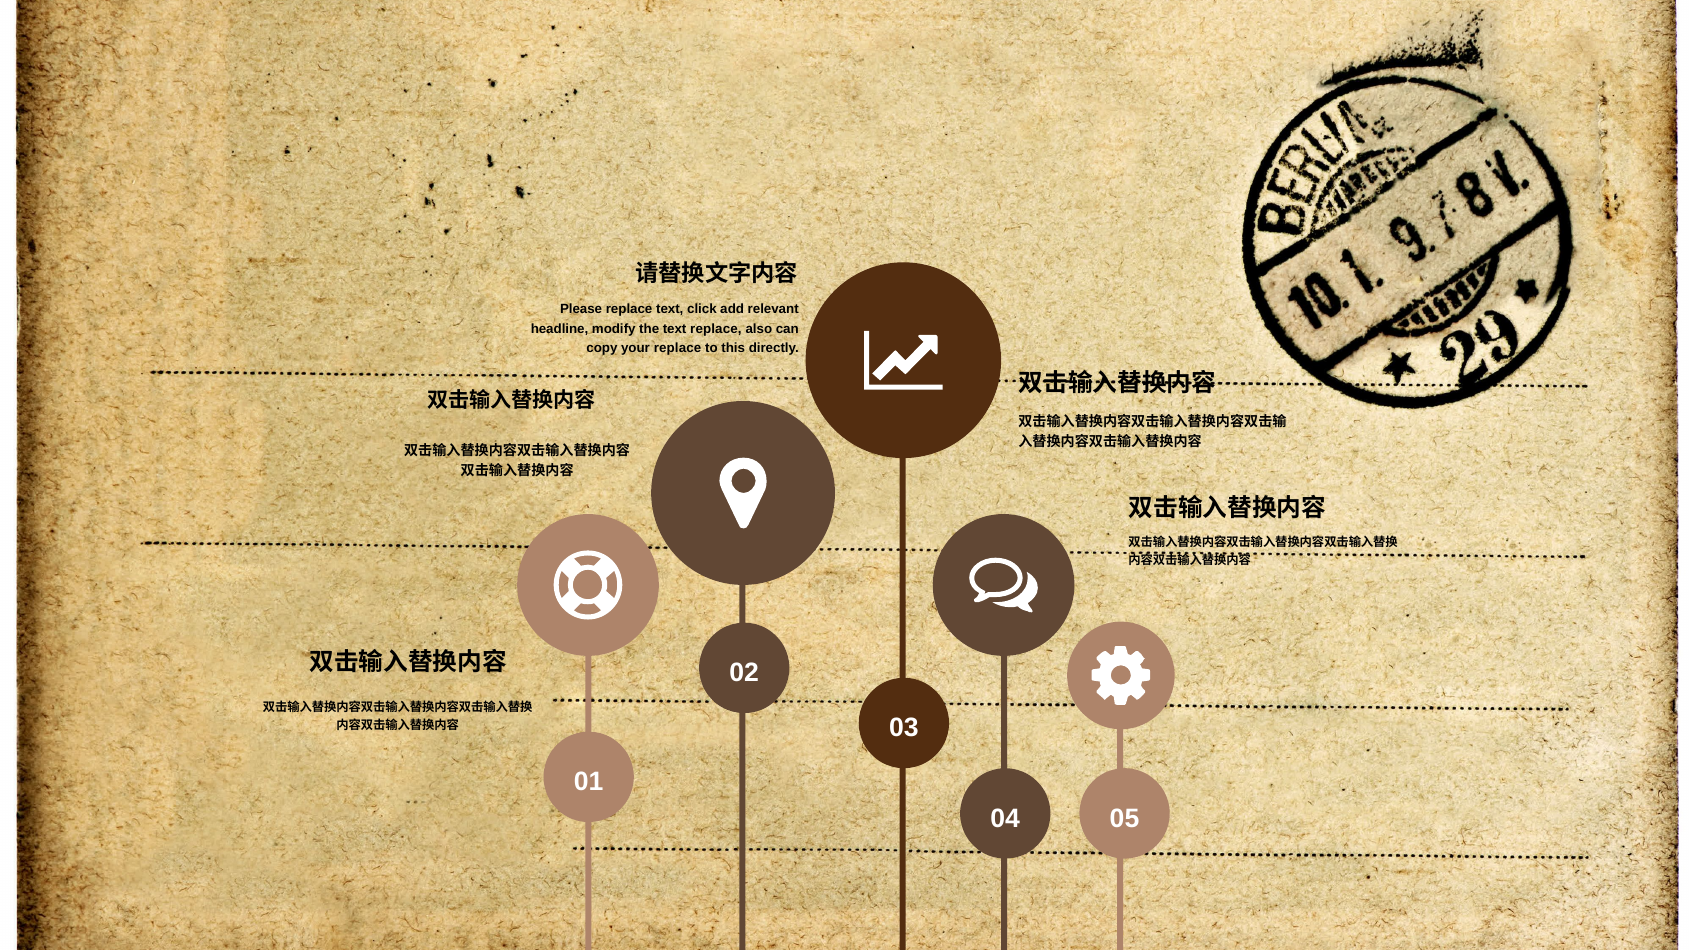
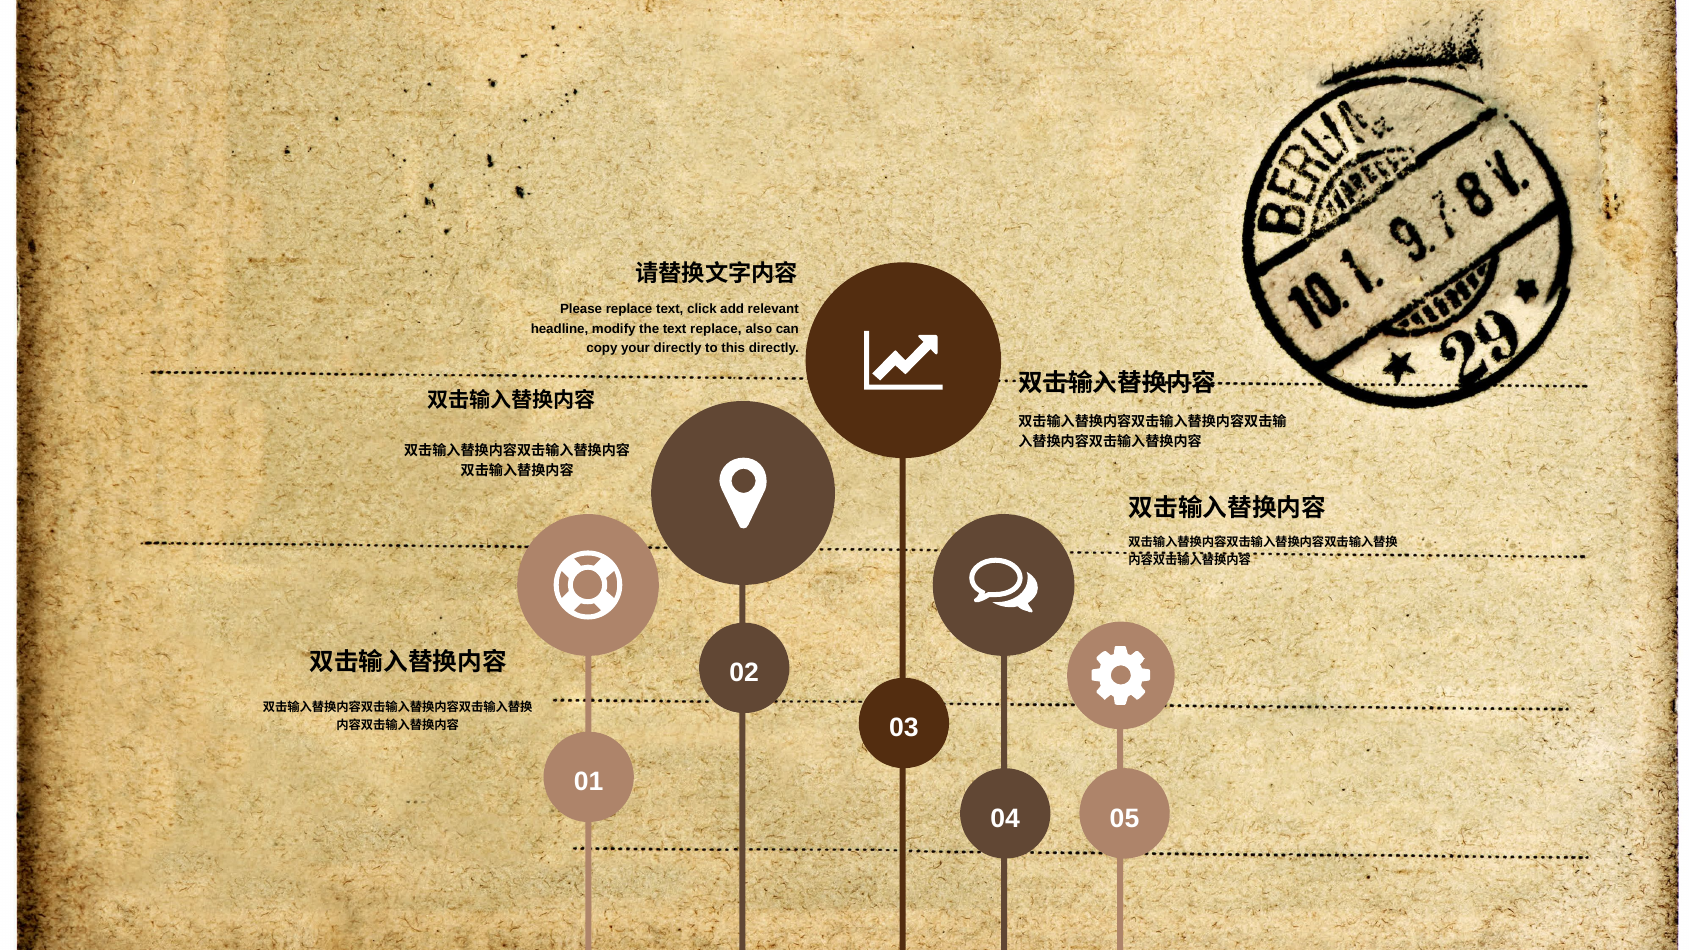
your replace: replace -> directly
